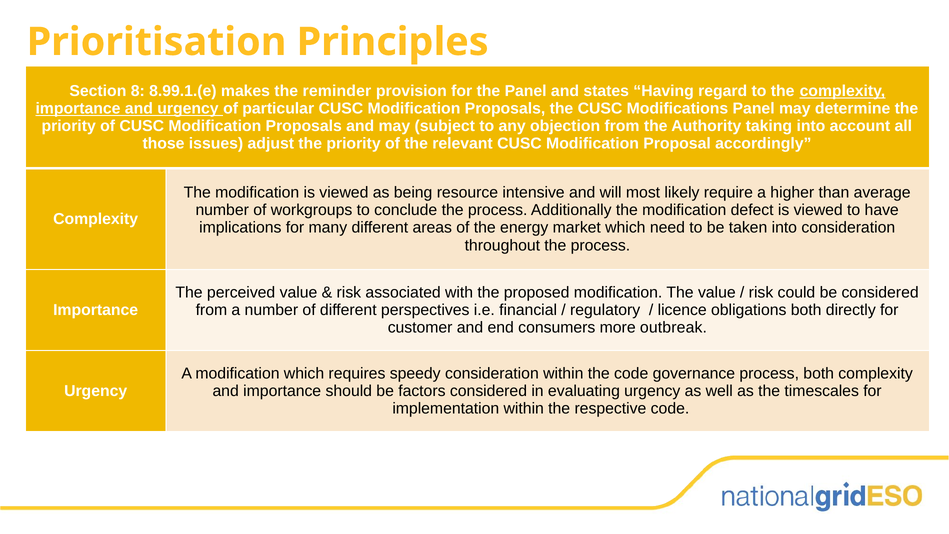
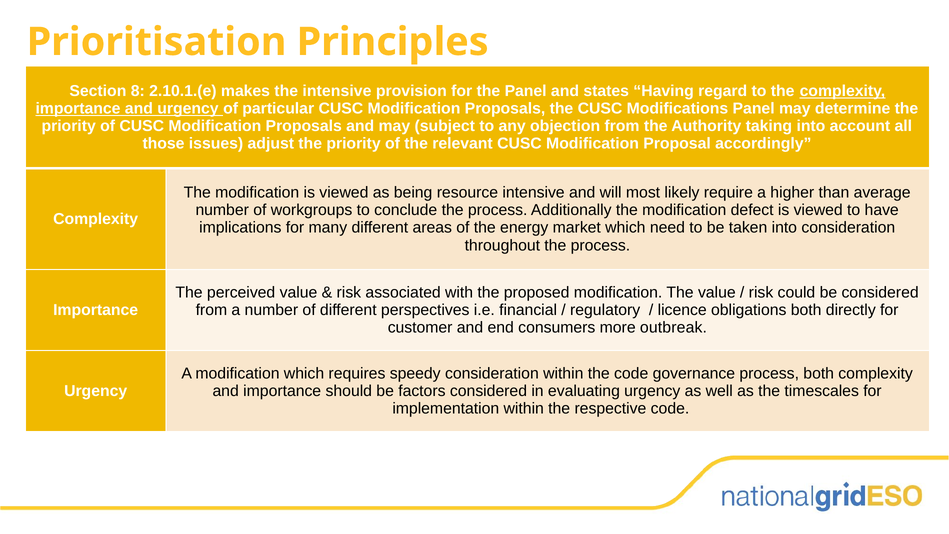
8.99.1.(e: 8.99.1.(e -> 2.10.1.(e
the reminder: reminder -> intensive
